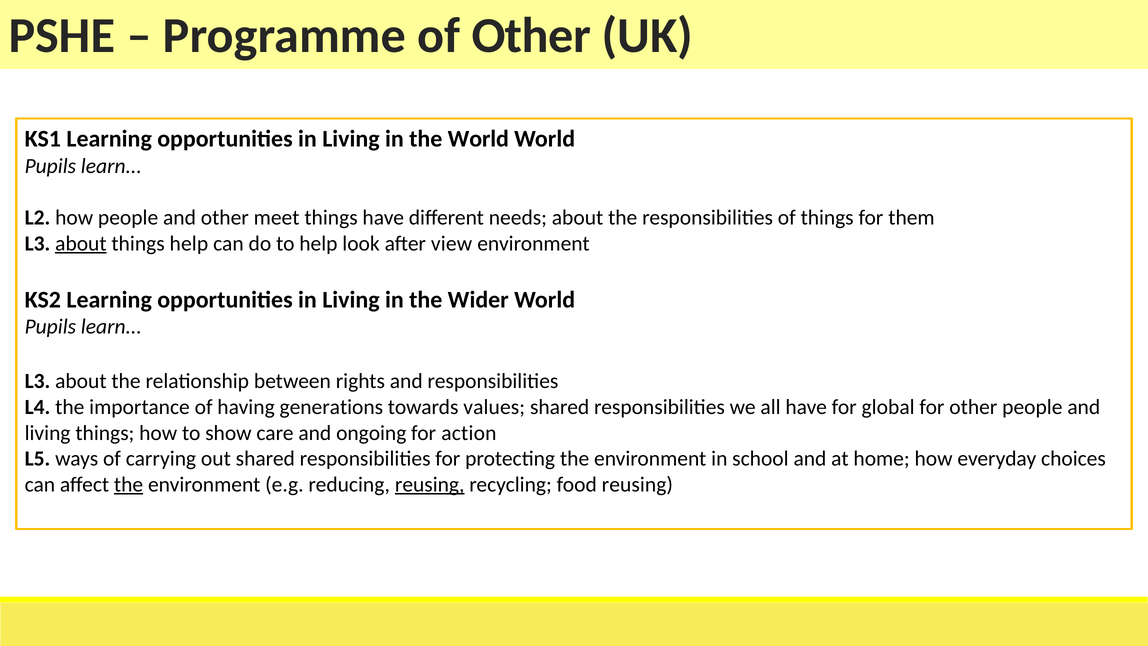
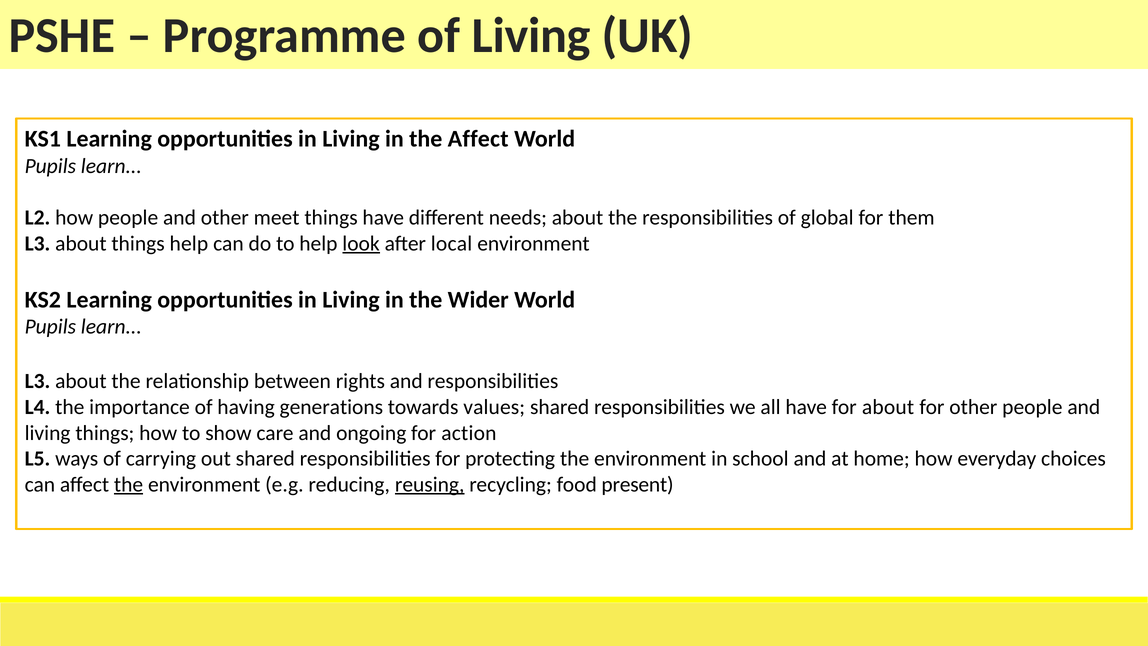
of Other: Other -> Living
the World: World -> Affect
of things: things -> global
about at (81, 243) underline: present -> none
look underline: none -> present
view: view -> local
for global: global -> about
food reusing: reusing -> present
